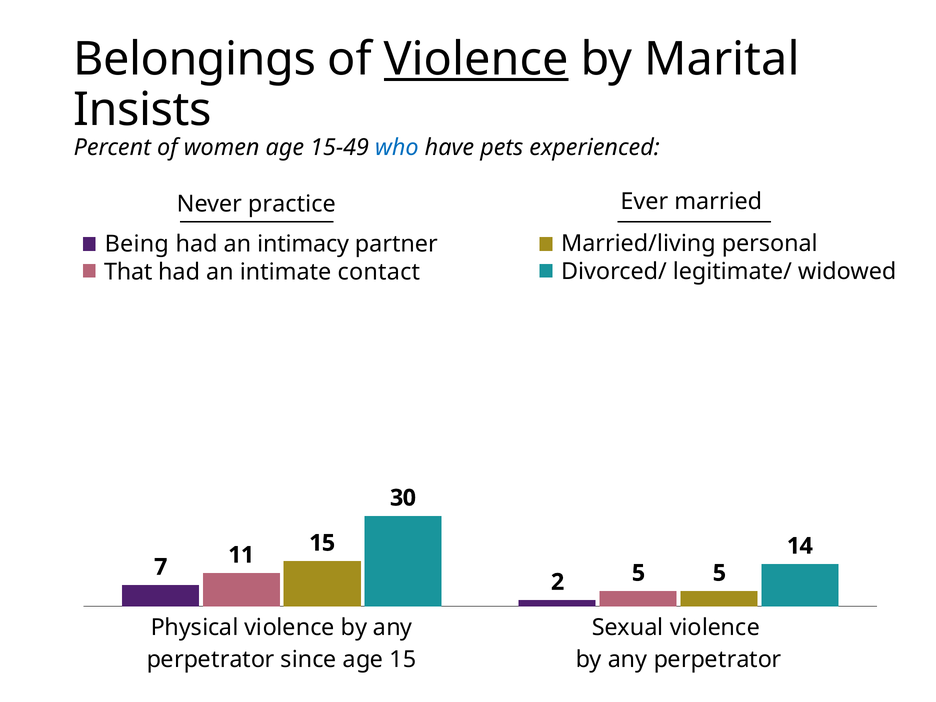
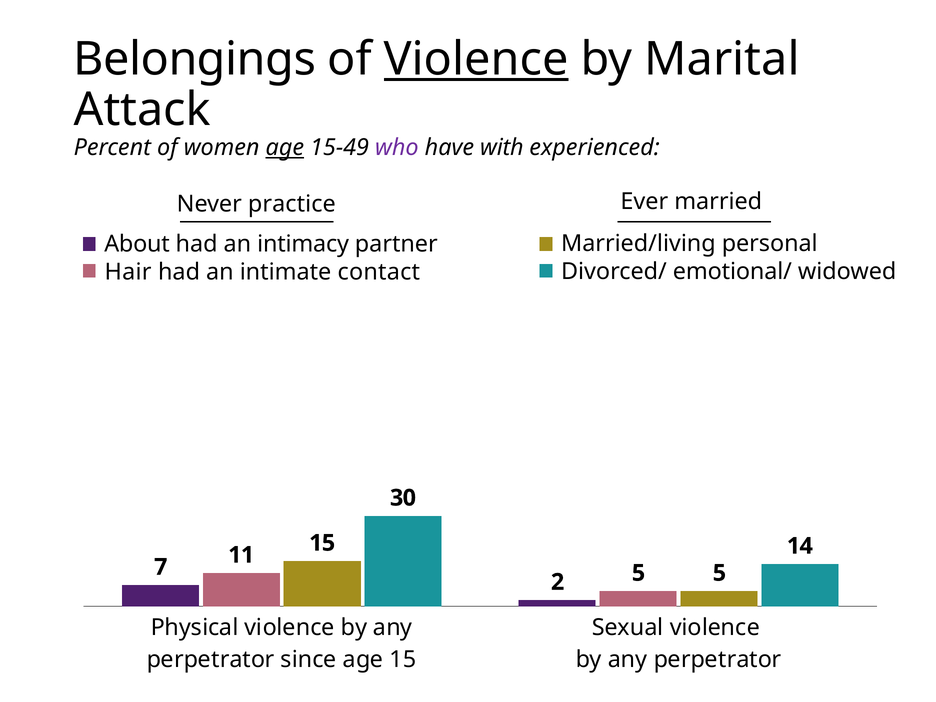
Insists: Insists -> Attack
age at (285, 148) underline: none -> present
who colour: blue -> purple
pets: pets -> with
Being: Being -> About
legitimate/: legitimate/ -> emotional/
That: That -> Hair
